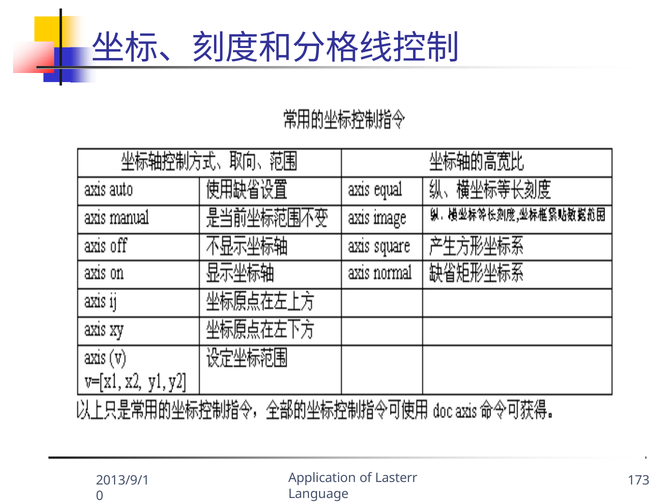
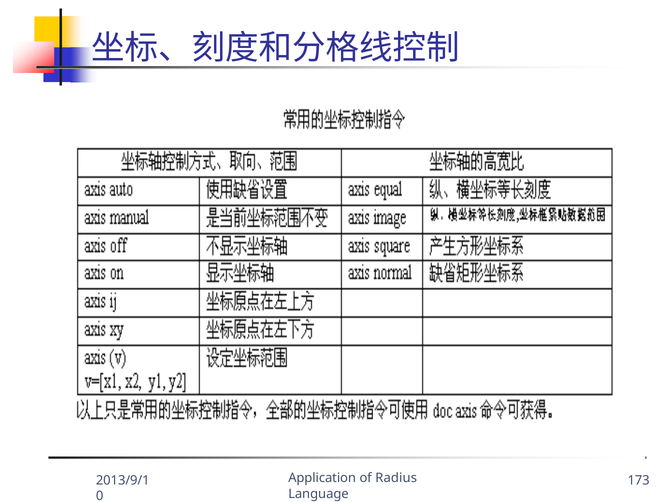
Lasterr: Lasterr -> Radius
